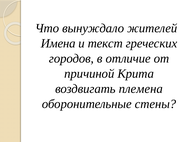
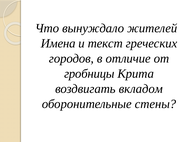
причиной: причиной -> гробницы
племена: племена -> вкладом
